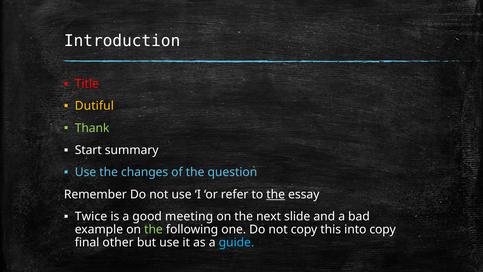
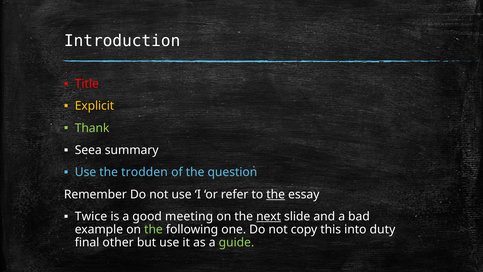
Dutiful: Dutiful -> Explicit
Start: Start -> Seea
changes: changes -> trodden
next underline: none -> present
into copy: copy -> duty
guide colour: light blue -> light green
